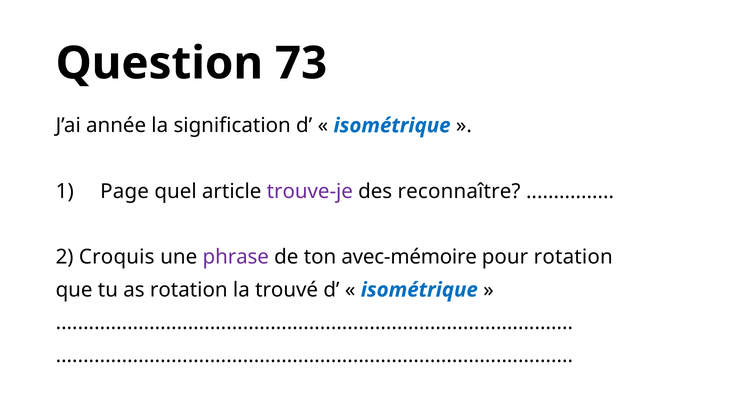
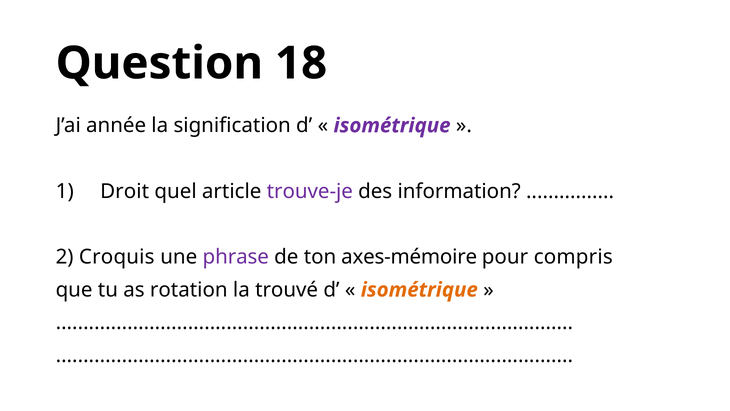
73: 73 -> 18
isométrique at (392, 125) colour: blue -> purple
Page: Page -> Droit
reconnaître: reconnaître -> information
avec-mémoire: avec-mémoire -> axes-mémoire
pour rotation: rotation -> compris
isométrique at (419, 290) colour: blue -> orange
